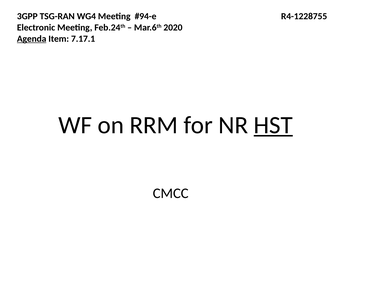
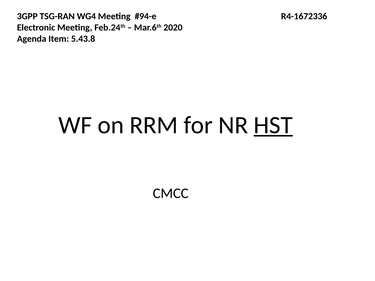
R4-1228755: R4-1228755 -> R4-1672336
Agenda underline: present -> none
7.17.1: 7.17.1 -> 5.43.8
